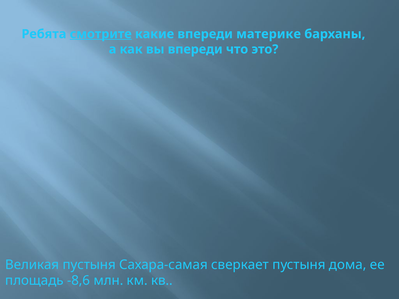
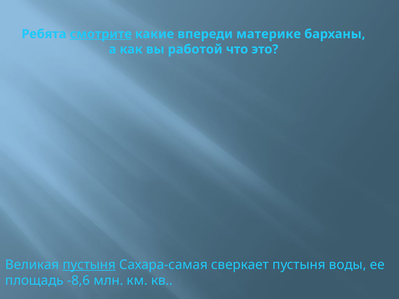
вы впереди: впереди -> работой
пустыня at (89, 265) underline: none -> present
дома: дома -> воды
